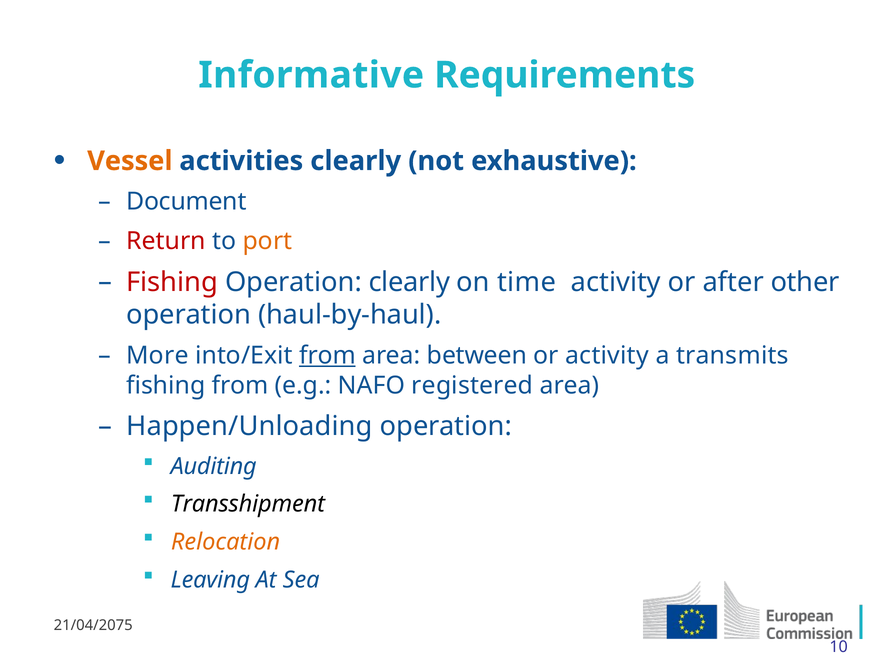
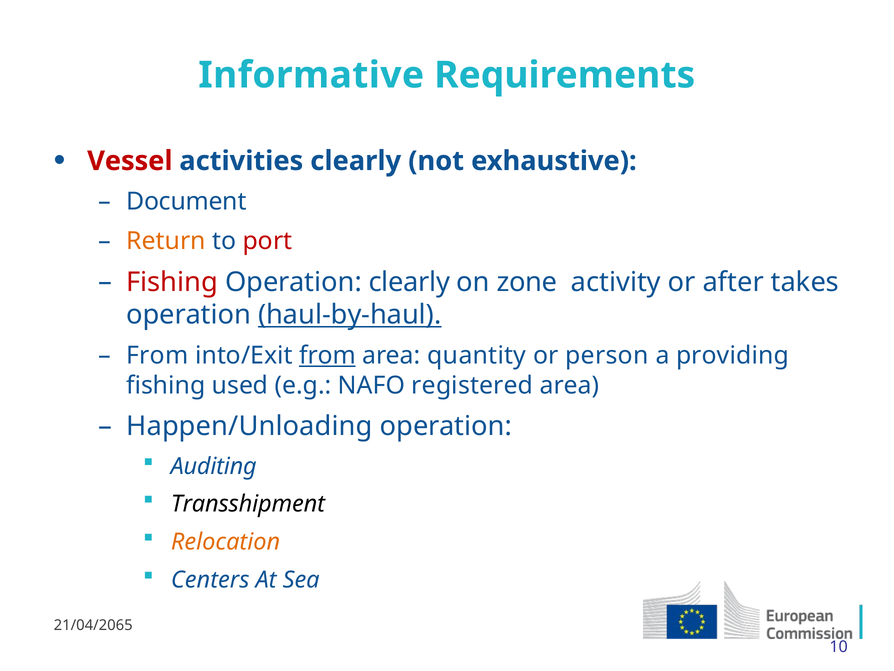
Vessel colour: orange -> red
Return colour: red -> orange
port colour: orange -> red
time: time -> zone
other: other -> takes
haul-by-haul underline: none -> present
More at (157, 355): More -> From
between: between -> quantity
or activity: activity -> person
transmits: transmits -> providing
fishing from: from -> used
Leaving: Leaving -> Centers
21/04/2075: 21/04/2075 -> 21/04/2065
